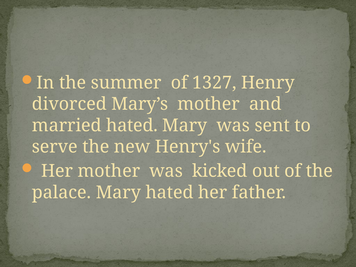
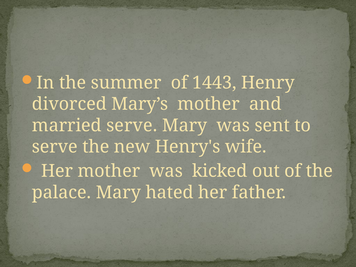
1327: 1327 -> 1443
married hated: hated -> serve
